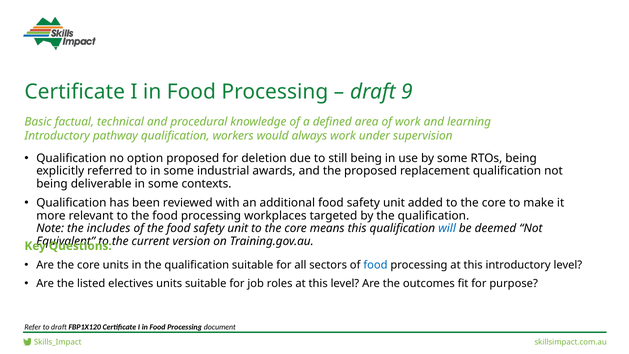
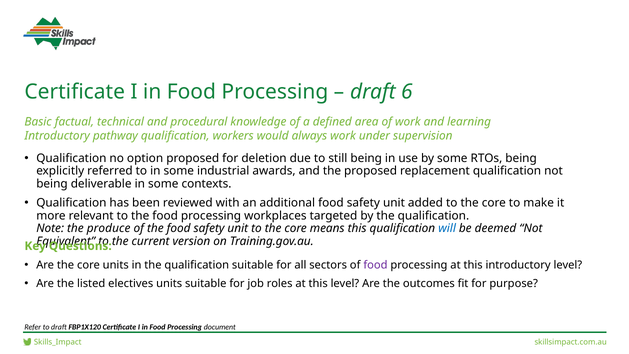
9: 9 -> 6
includes: includes -> produce
food at (375, 265) colour: blue -> purple
